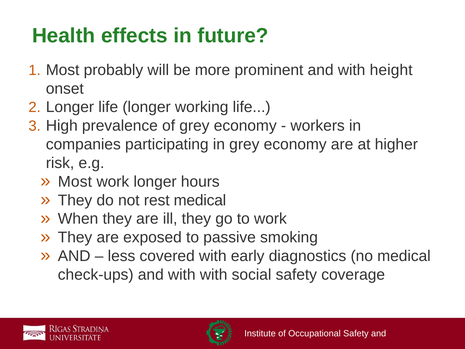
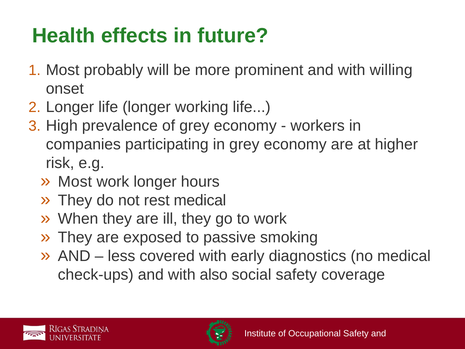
height: height -> willing
with with: with -> also
